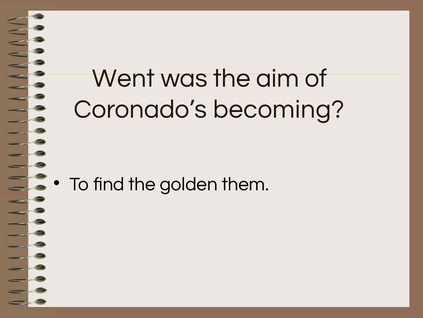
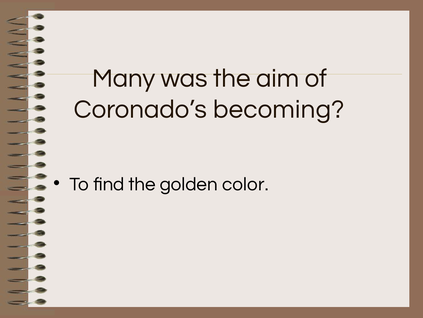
Went: Went -> Many
them: them -> color
